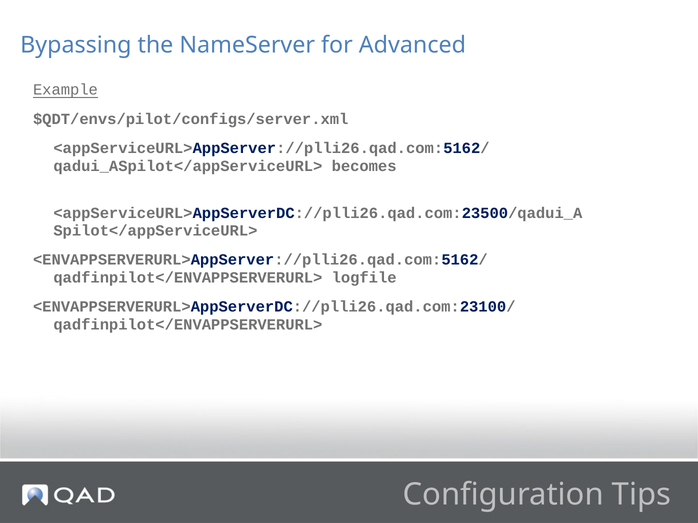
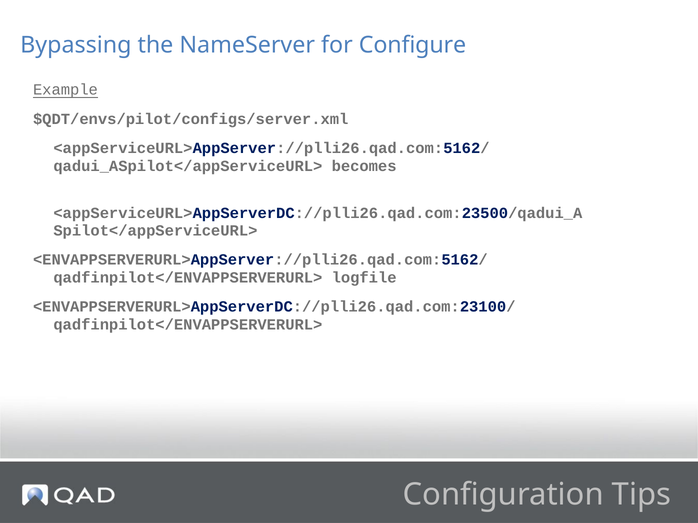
Advanced: Advanced -> Configure
